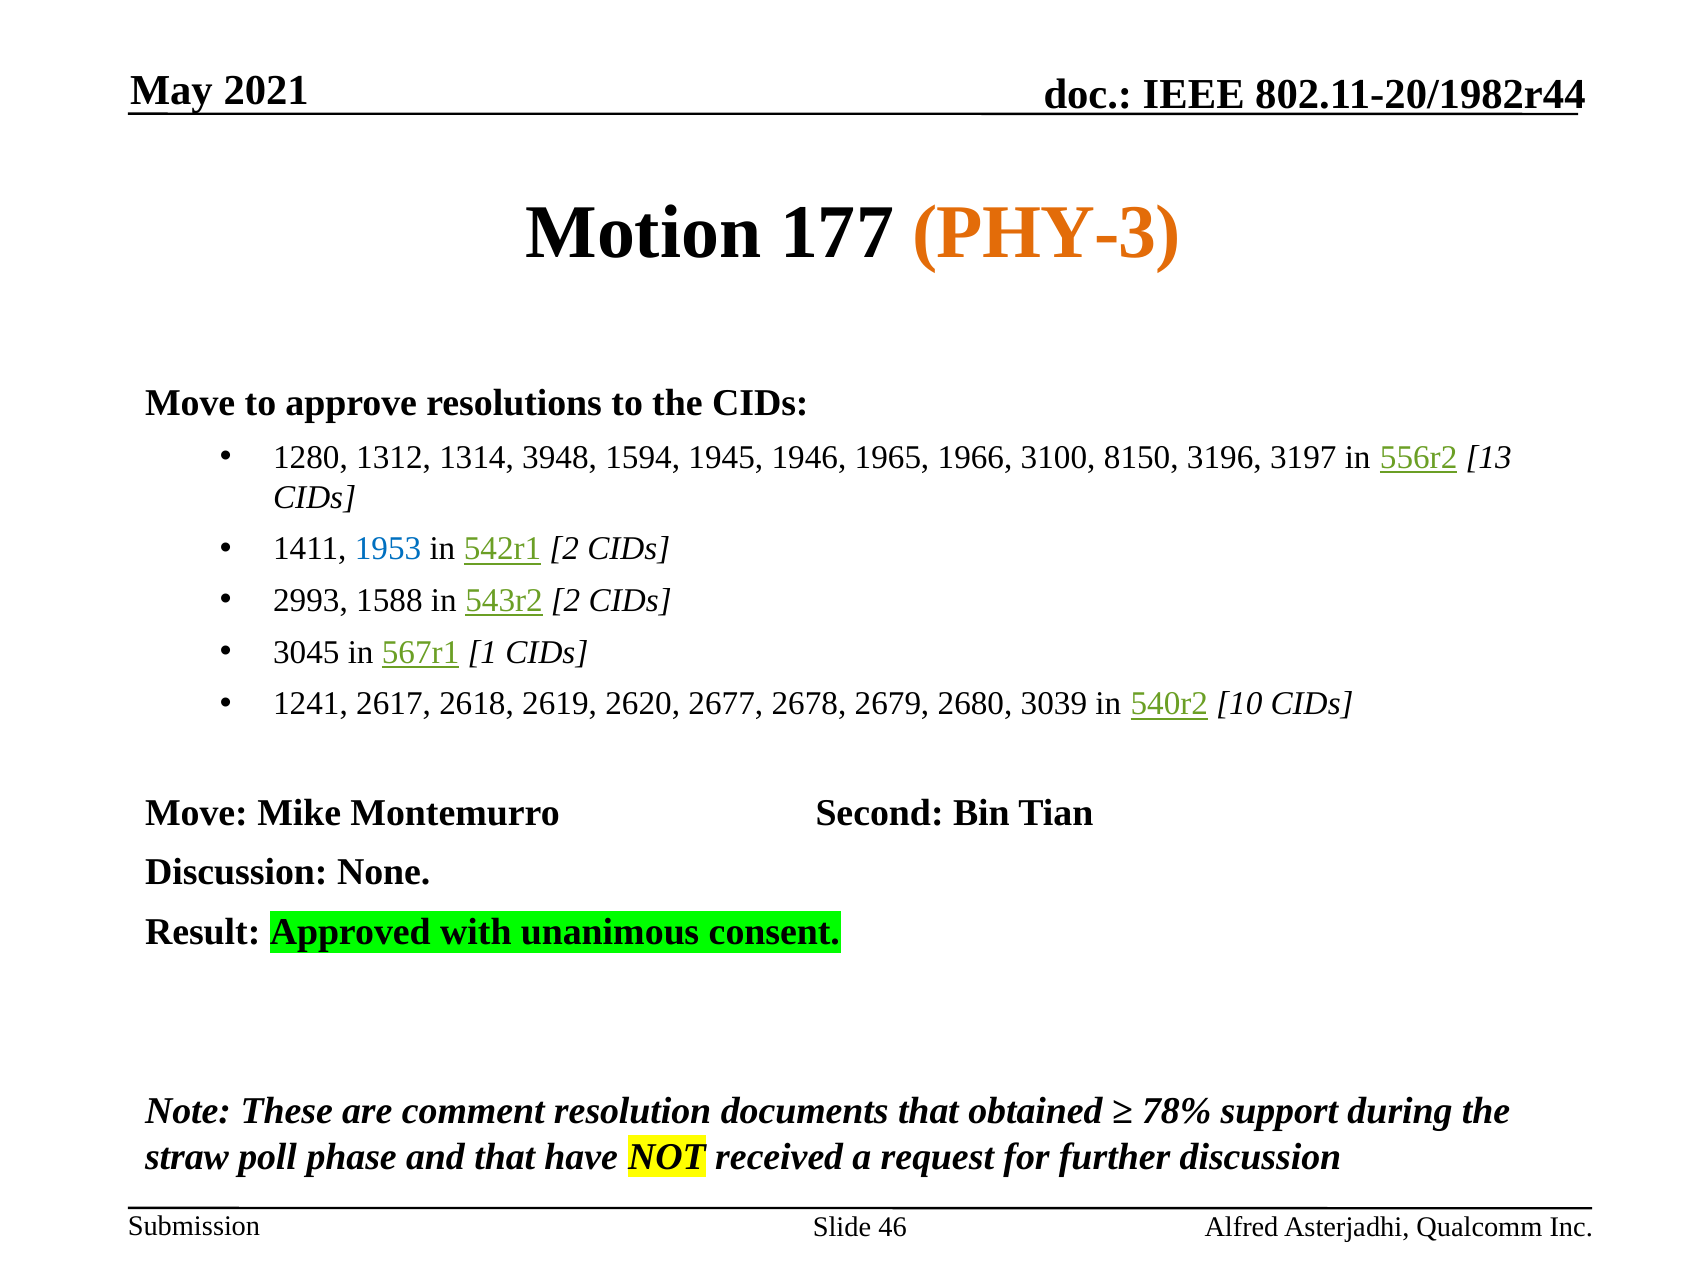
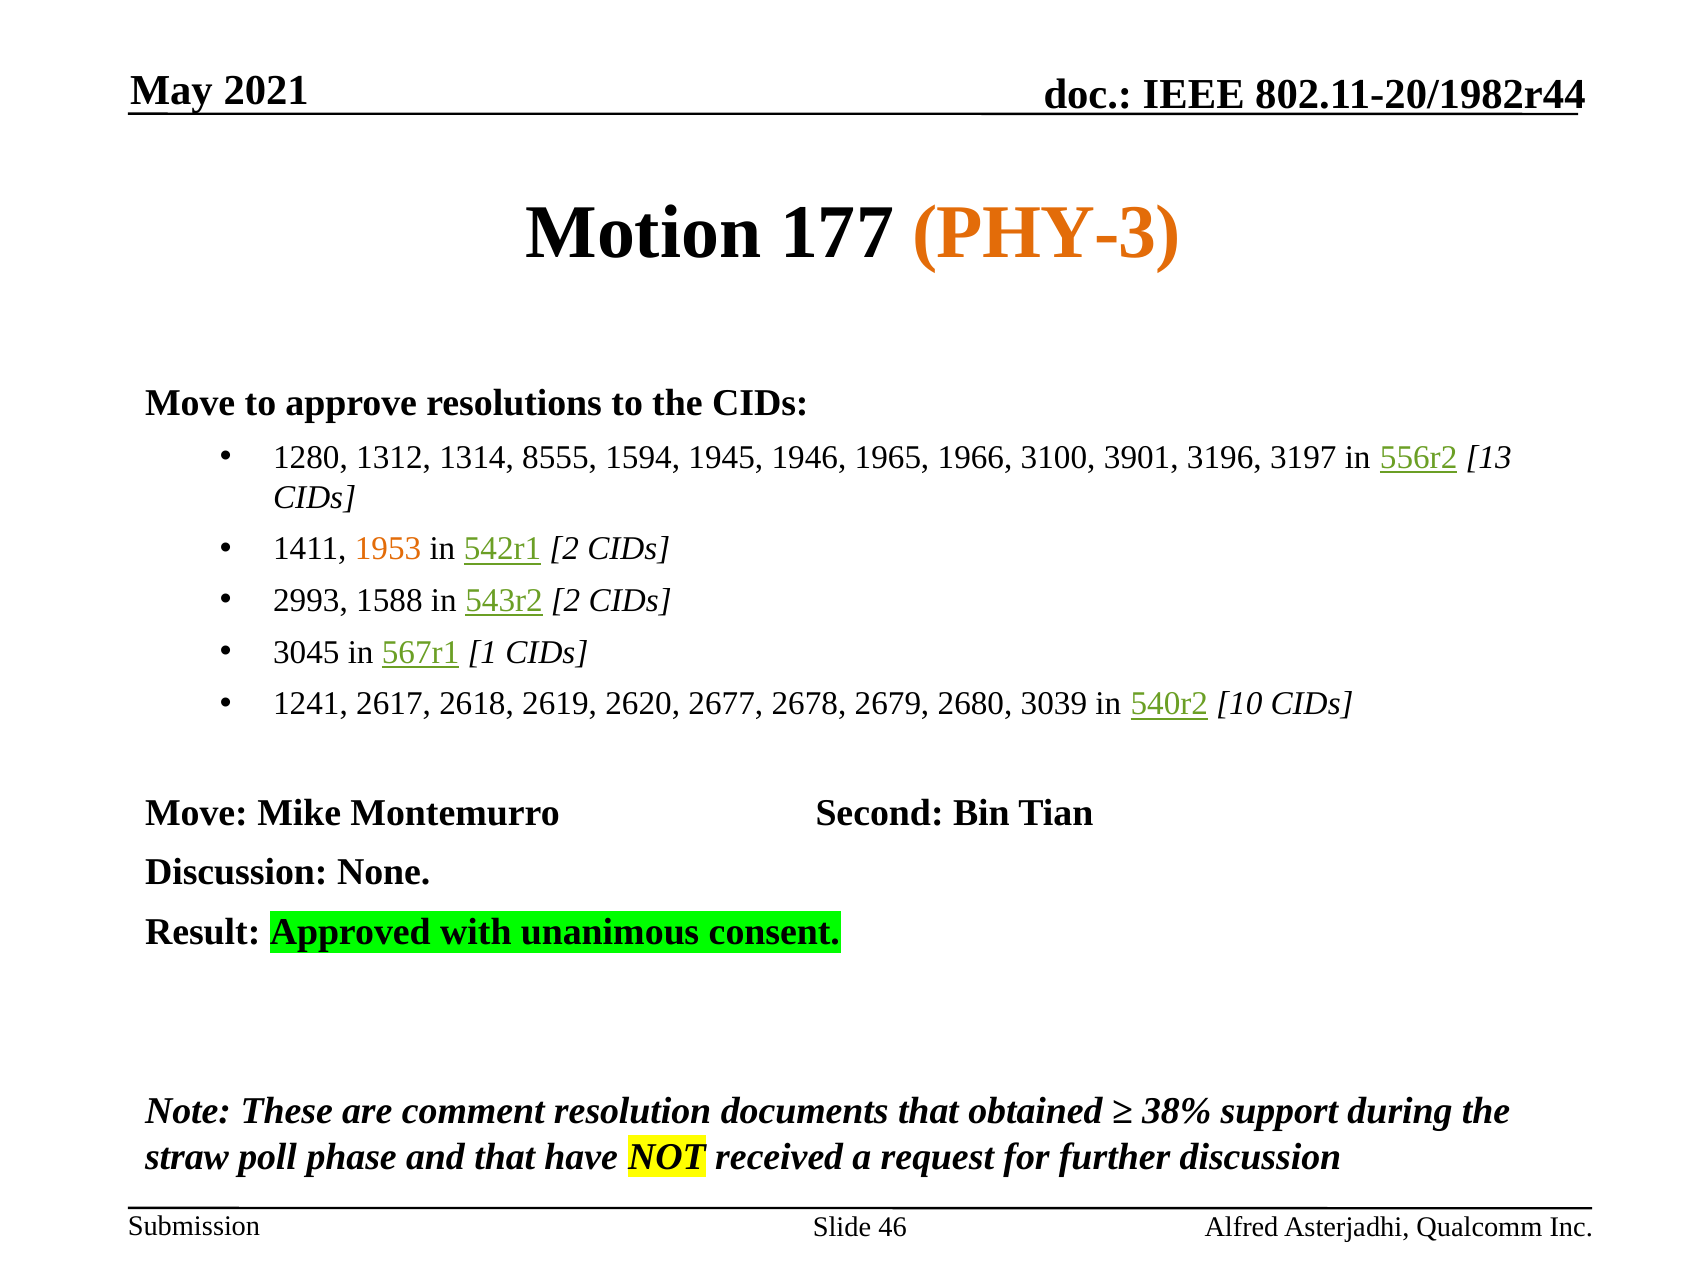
3948: 3948 -> 8555
8150: 8150 -> 3901
1953 colour: blue -> orange
78%: 78% -> 38%
